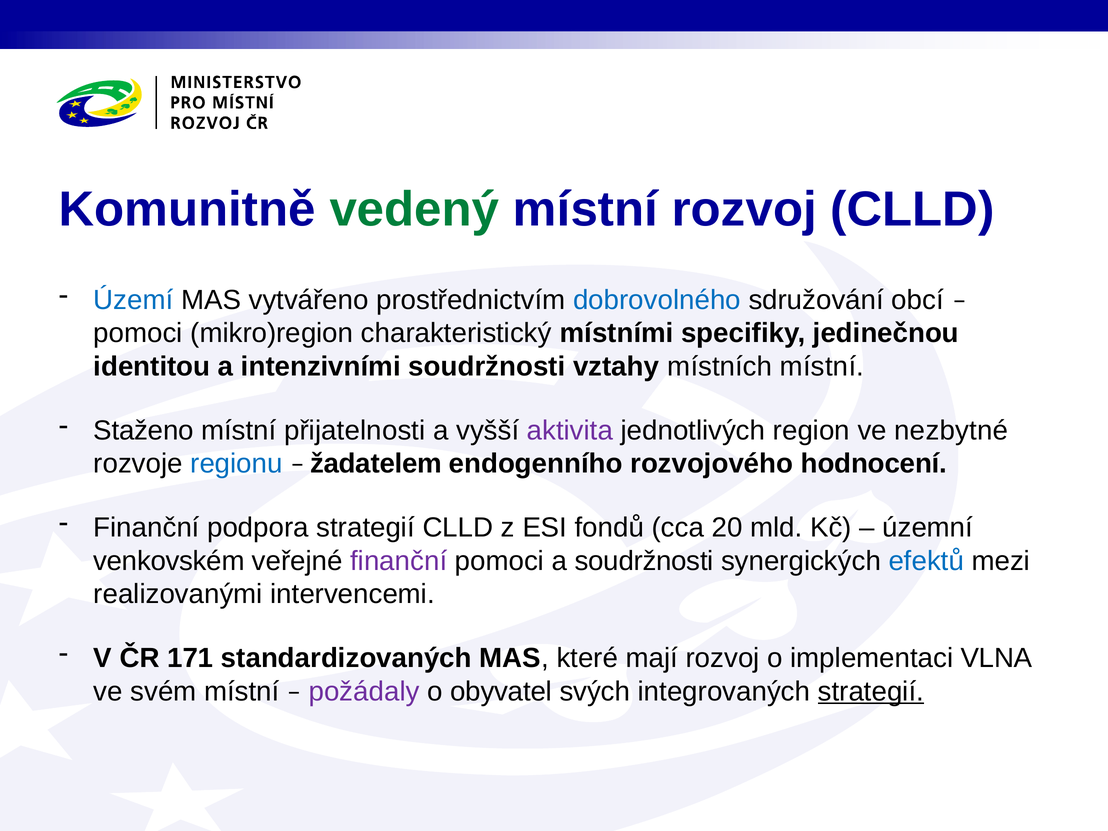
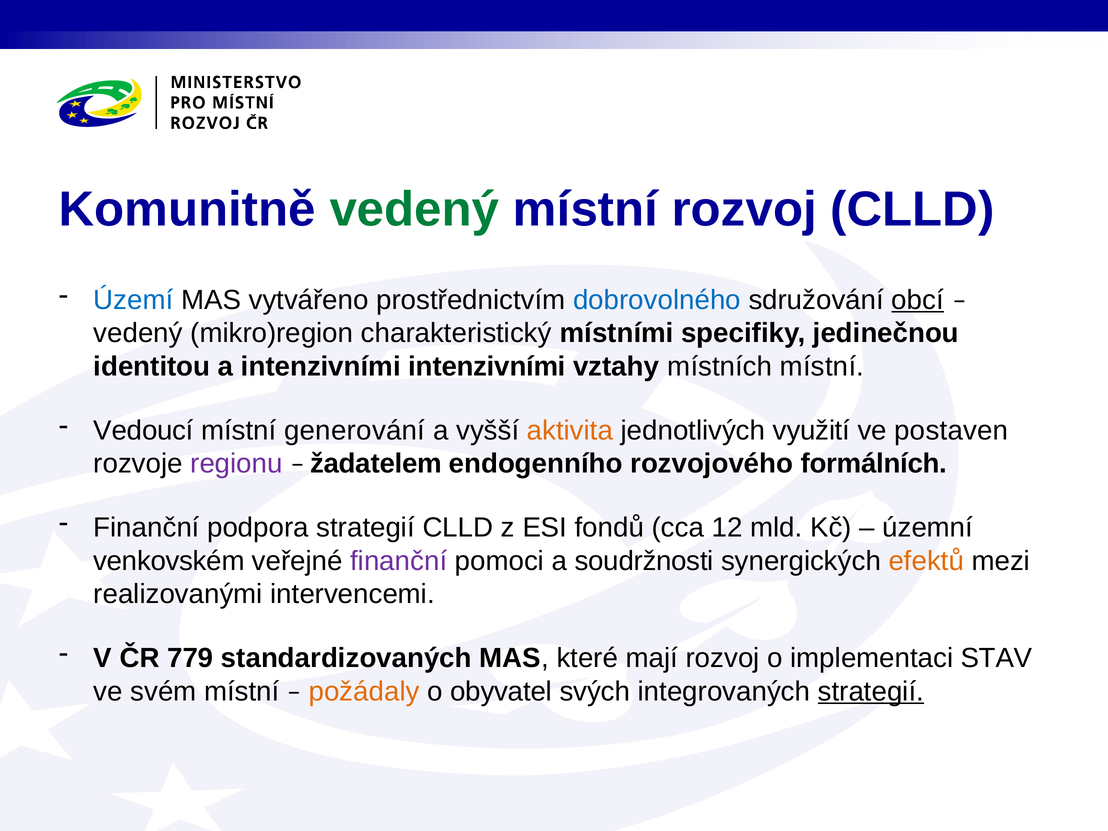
obcí underline: none -> present
pomoci at (138, 333): pomoci -> vedený
intenzivními soudržnosti: soudržnosti -> intenzivními
Staženo: Staženo -> Vedoucí
přijatelnosti: přijatelnosti -> generování
aktivita colour: purple -> orange
region: region -> využití
nezbytné: nezbytné -> postaven
regionu colour: blue -> purple
hodnocení: hodnocení -> formálních
20: 20 -> 12
efektů colour: blue -> orange
171: 171 -> 779
VLNA: VLNA -> STAV
požádaly colour: purple -> orange
